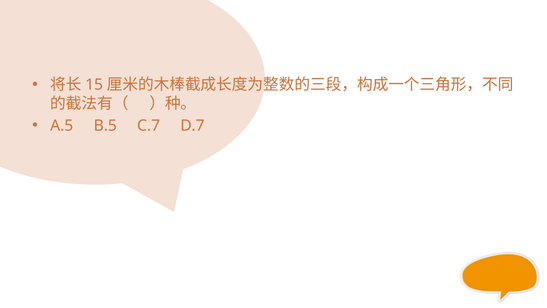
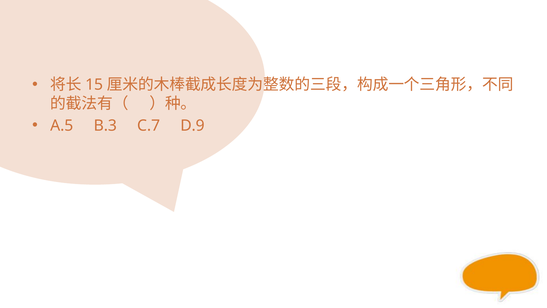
B.5: B.5 -> B.3
D.7: D.7 -> D.9
